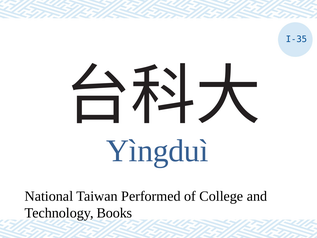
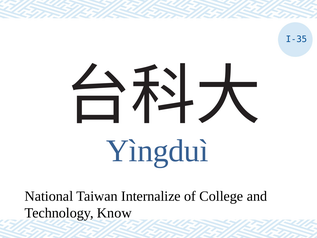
Performed: Performed -> Internalize
Books: Books -> Know
